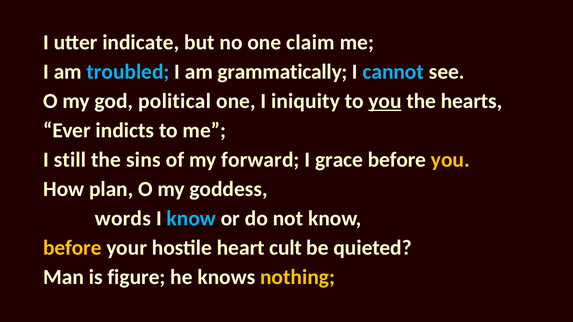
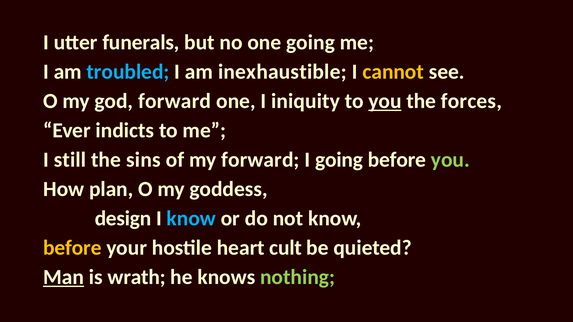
indicate: indicate -> funerals
one claim: claim -> going
grammatically: grammatically -> inexhaustible
cannot colour: light blue -> yellow
god political: political -> forward
hearts: hearts -> forces
I grace: grace -> going
you at (450, 160) colour: yellow -> light green
words: words -> design
Man underline: none -> present
figure: figure -> wrath
nothing colour: yellow -> light green
